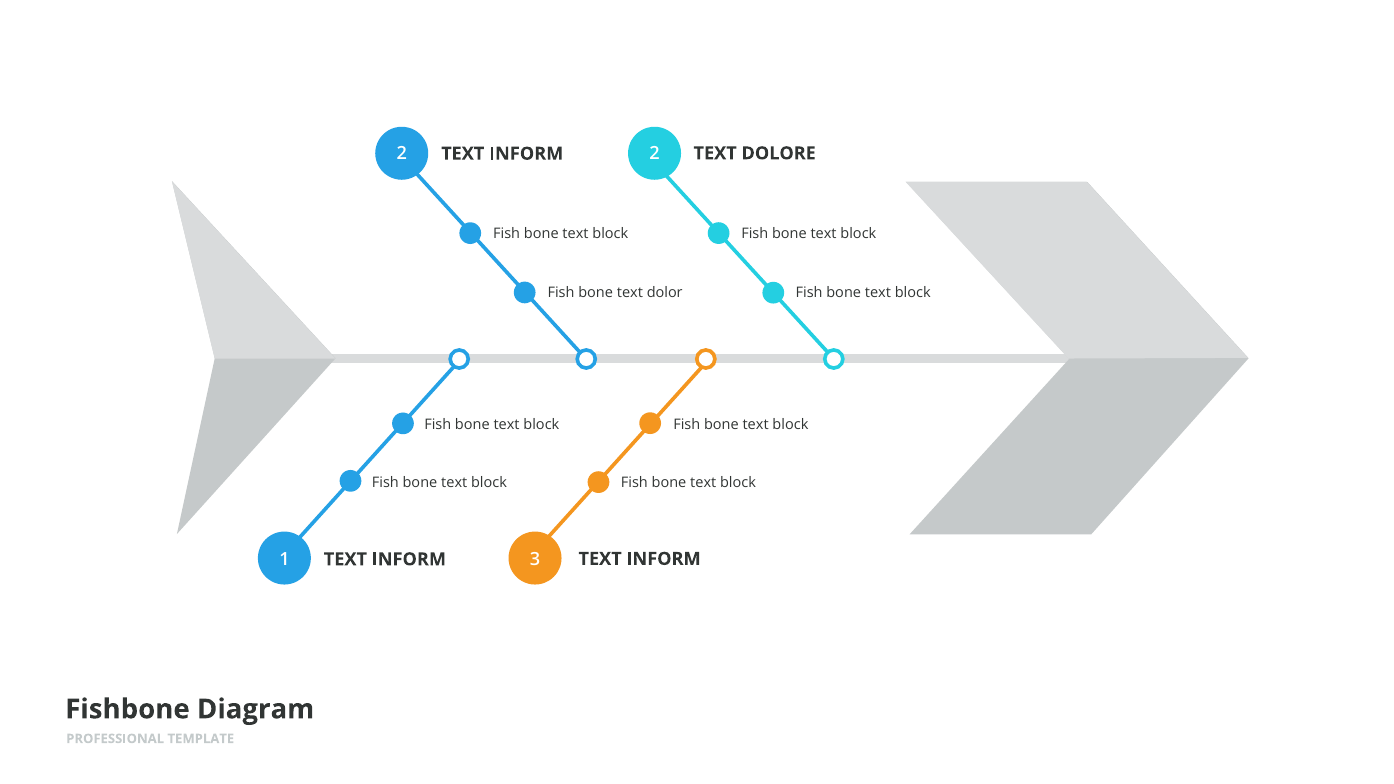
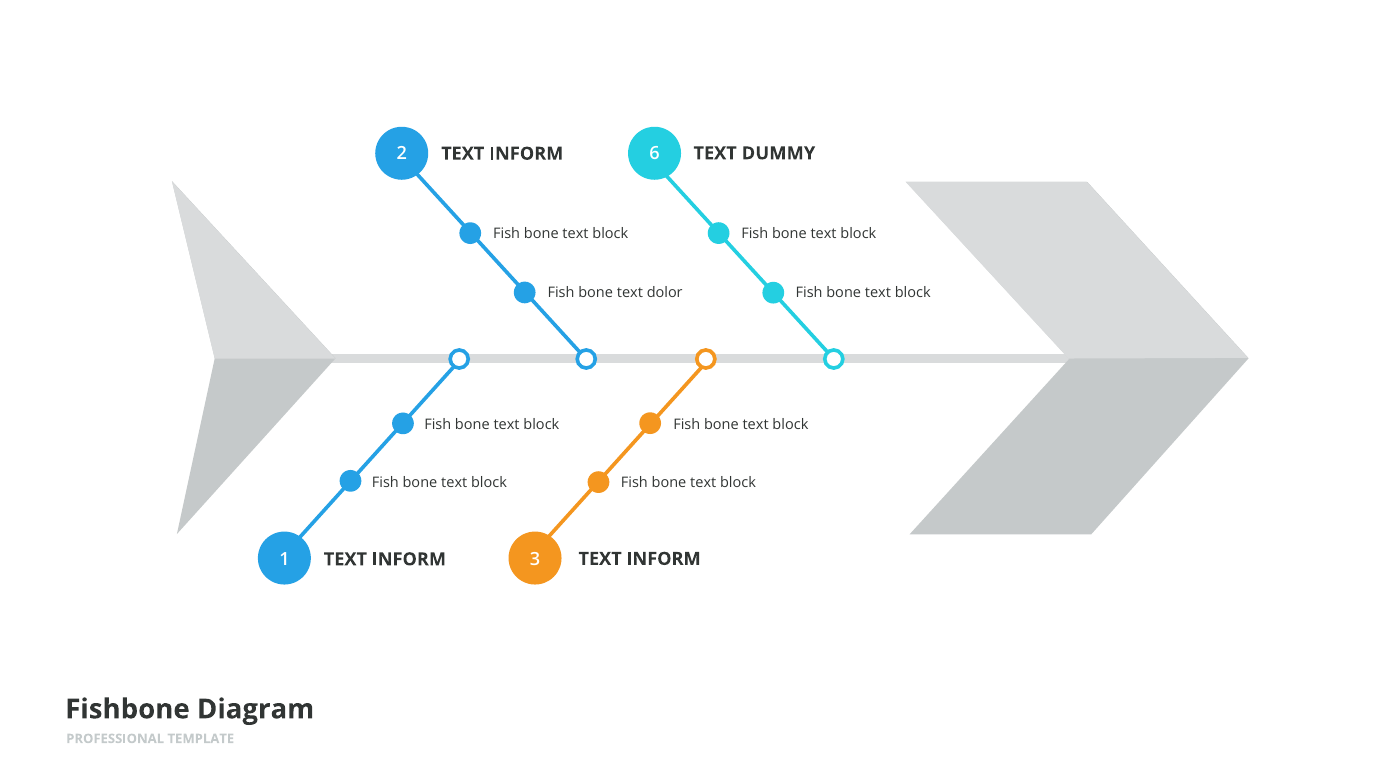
2 2: 2 -> 6
DOLORE: DOLORE -> DUMMY
